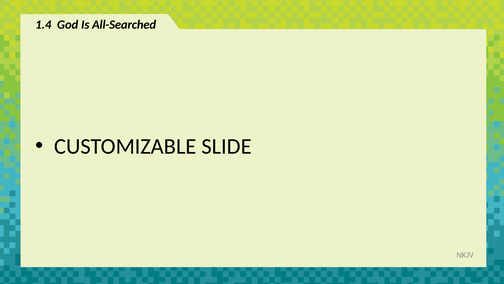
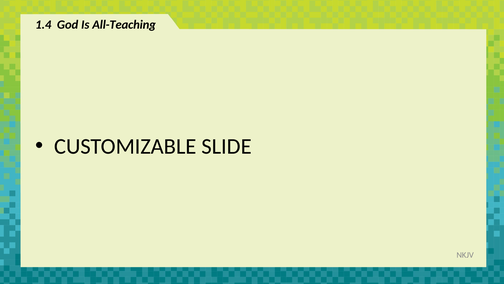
All-Searched: All-Searched -> All-Teaching
